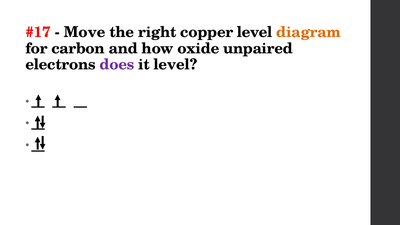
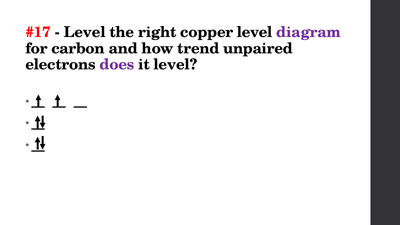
Move at (85, 32): Move -> Level
diagram colour: orange -> purple
oxide: oxide -> trend
